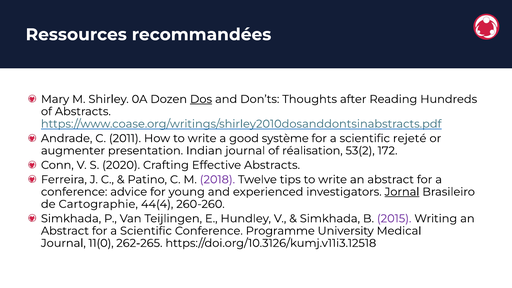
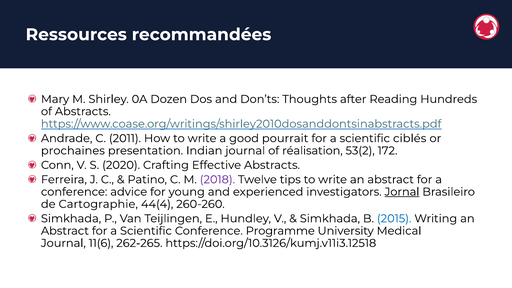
Dos underline: present -> none
système: système -> pourrait
rejeté: rejeté -> ciblés
augmenter: augmenter -> prochaines
2015 colour: purple -> blue
11(0: 11(0 -> 11(6
